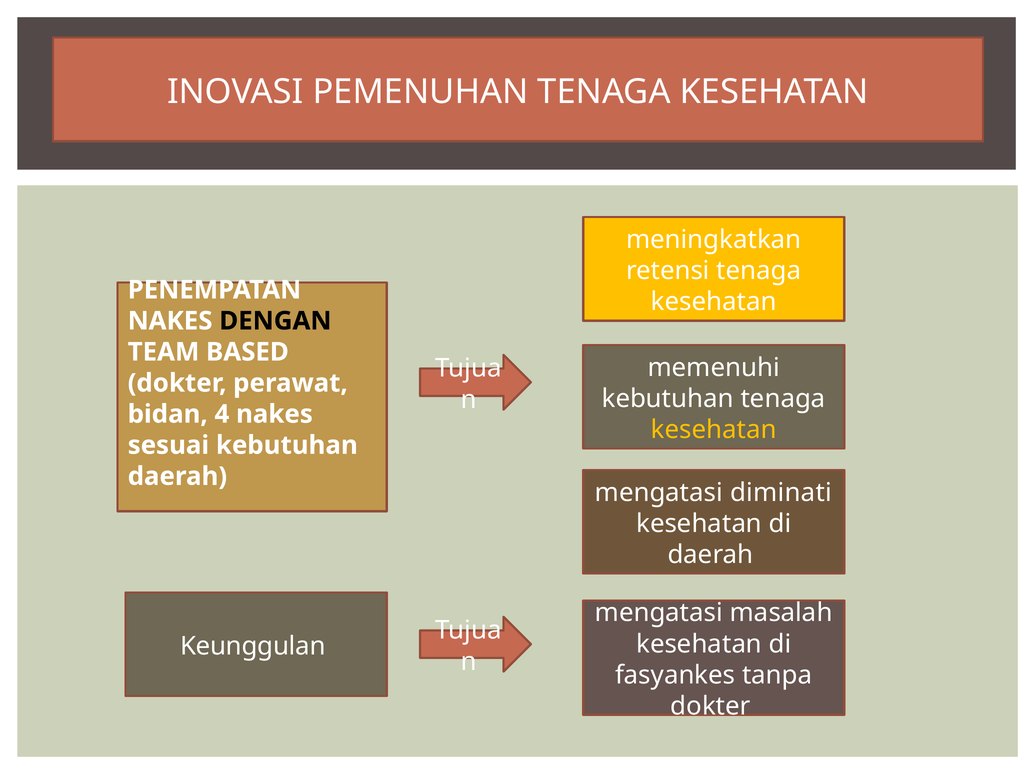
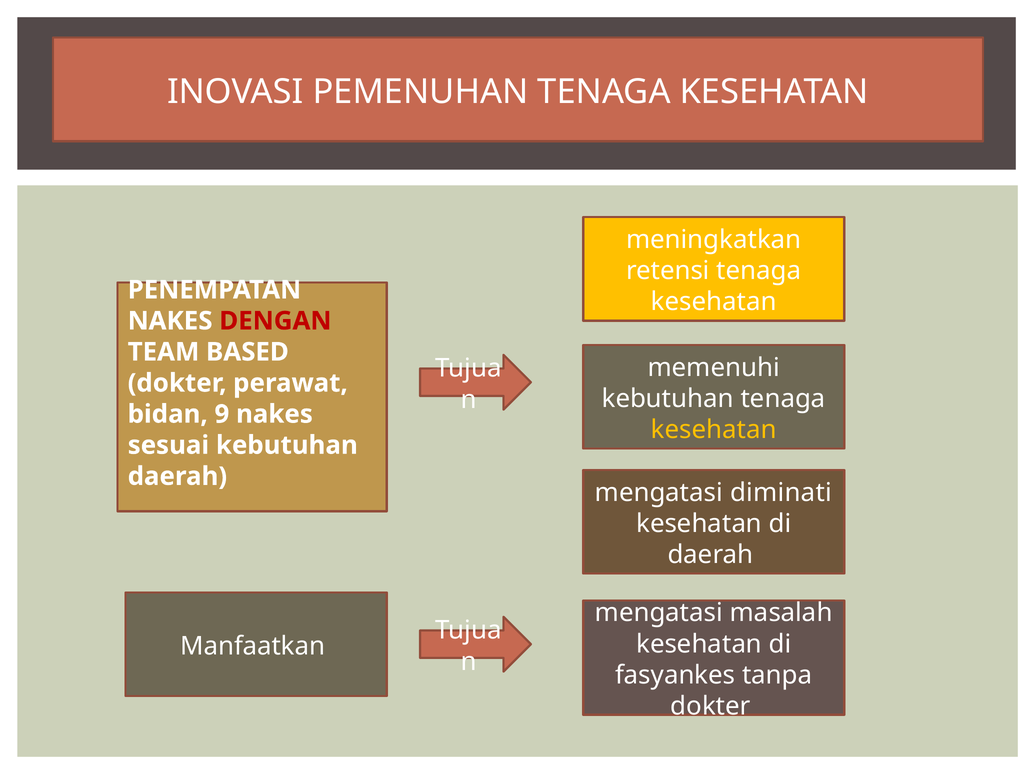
DENGAN colour: black -> red
4: 4 -> 9
Keunggulan: Keunggulan -> Manfaatkan
